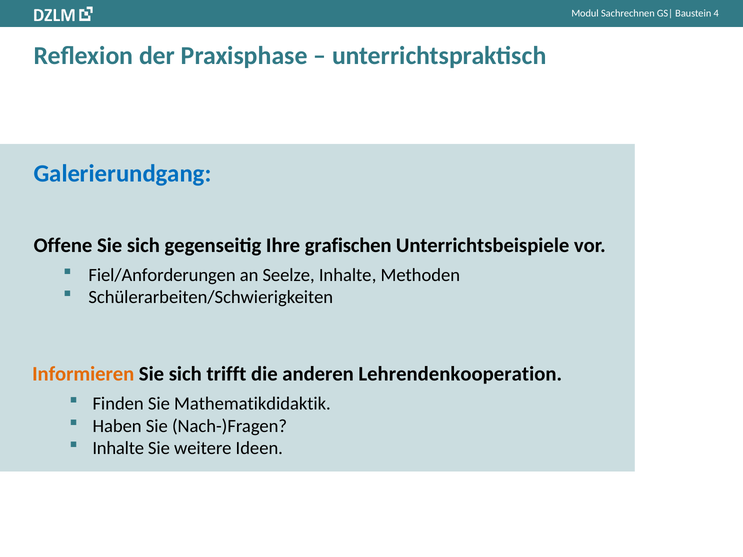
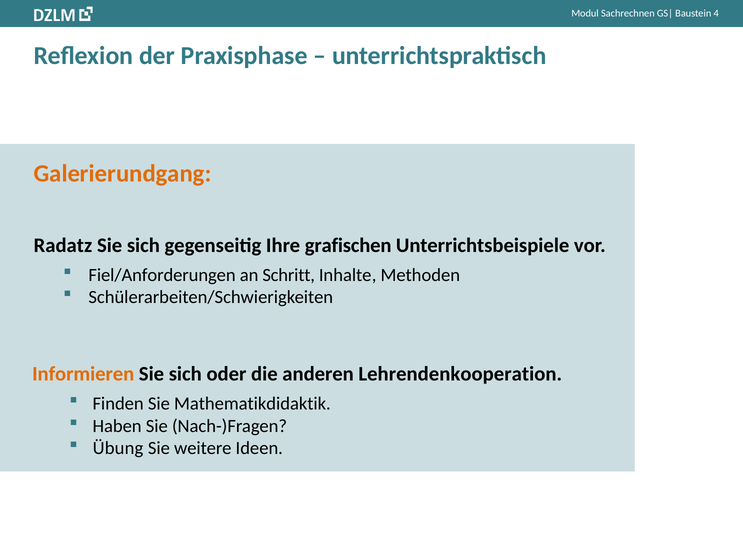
Galerierundgang colour: blue -> orange
Offene: Offene -> Radatz
Seelze: Seelze -> Schritt
trifft: trifft -> oder
Inhalte at (118, 449): Inhalte -> Übung
